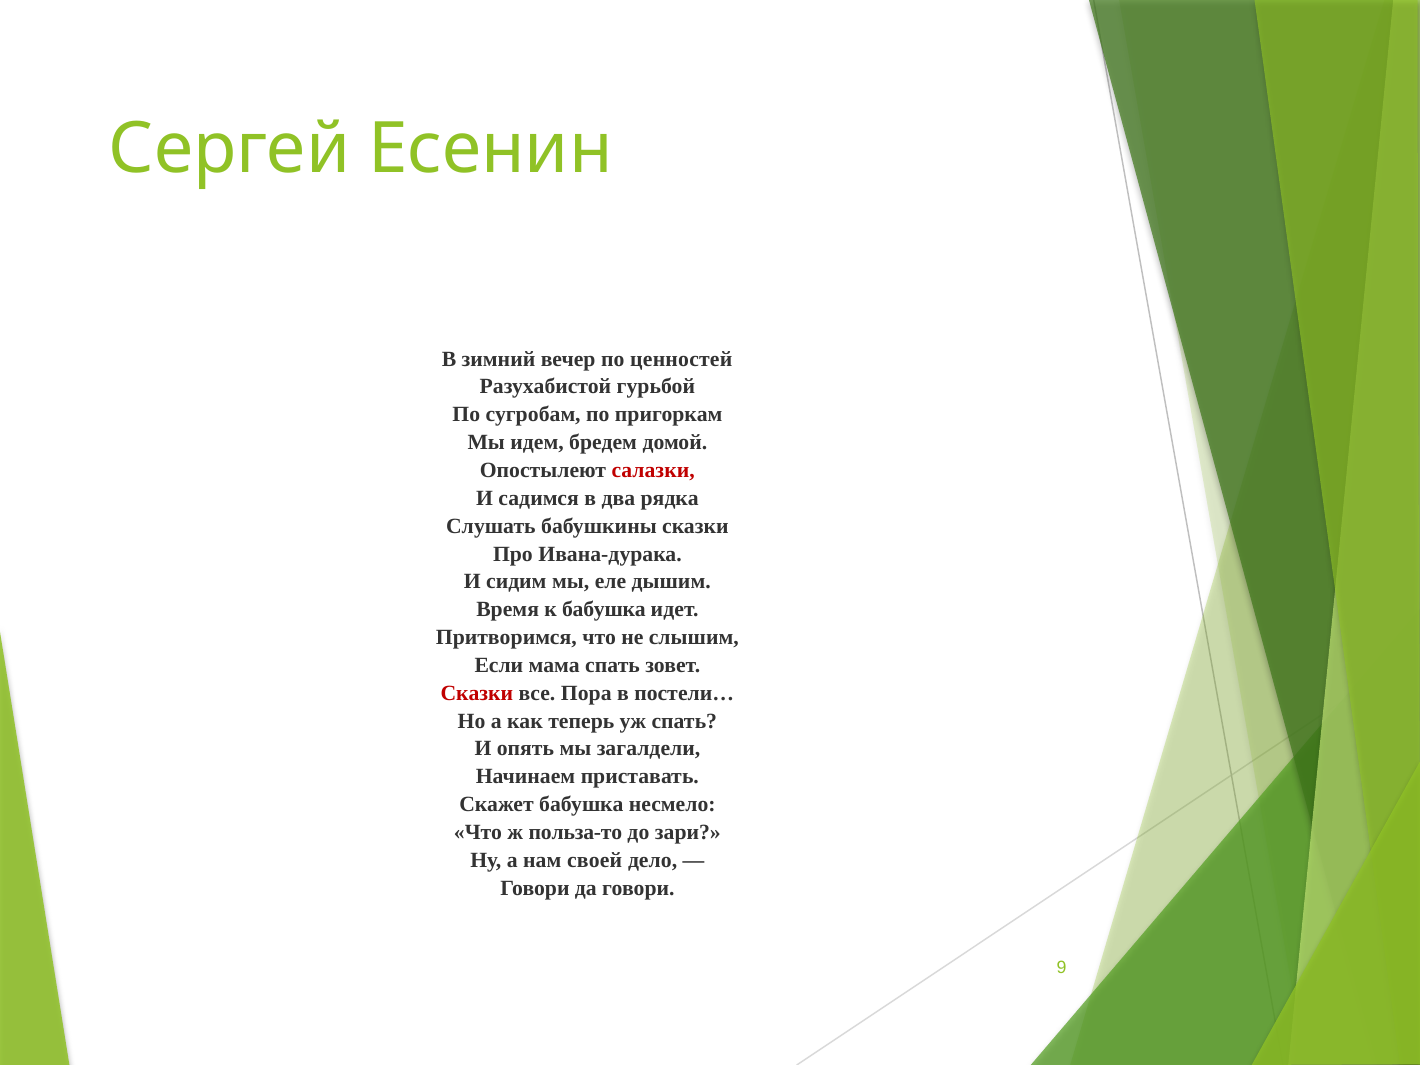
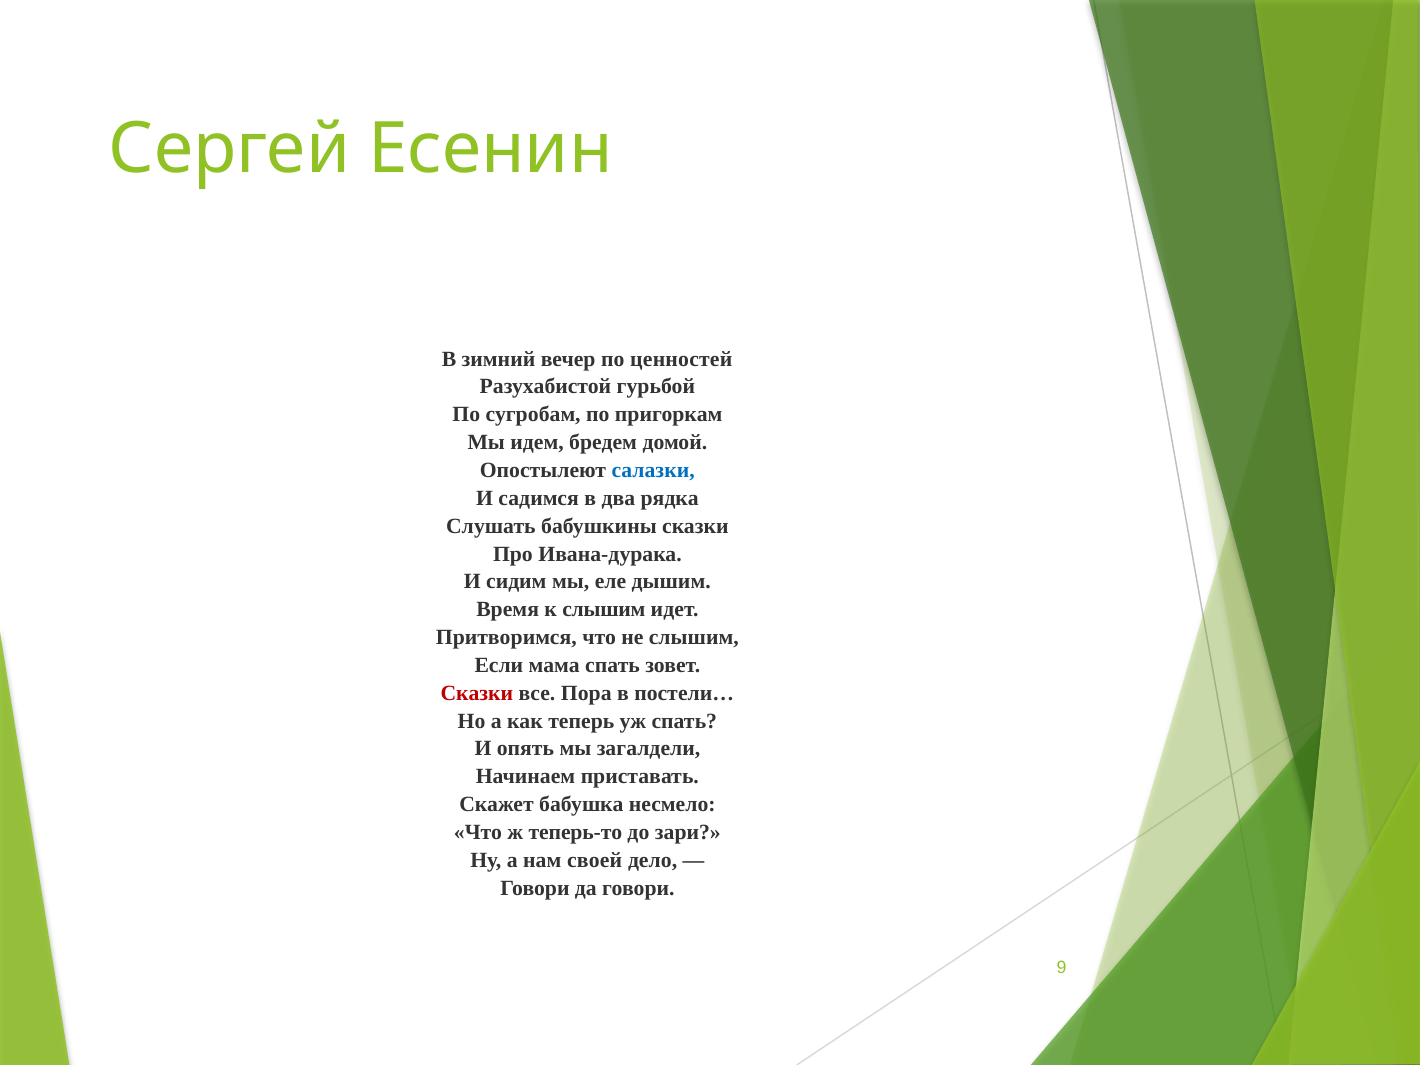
салазки colour: red -> blue
к бабушка: бабушка -> слышим
польза-то: польза-то -> теперь-то
